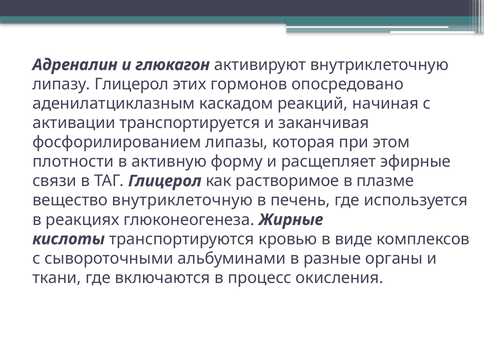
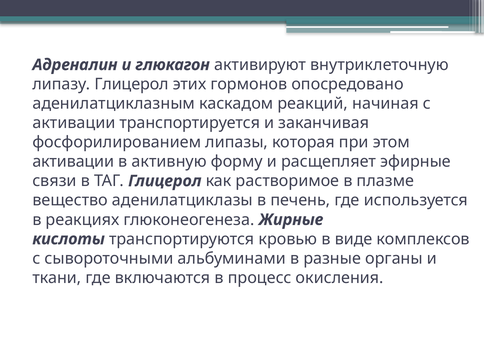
плотности at (73, 162): плотности -> активации
вещество внутриклеточную: внутриклеточную -> аденилатциклазы
